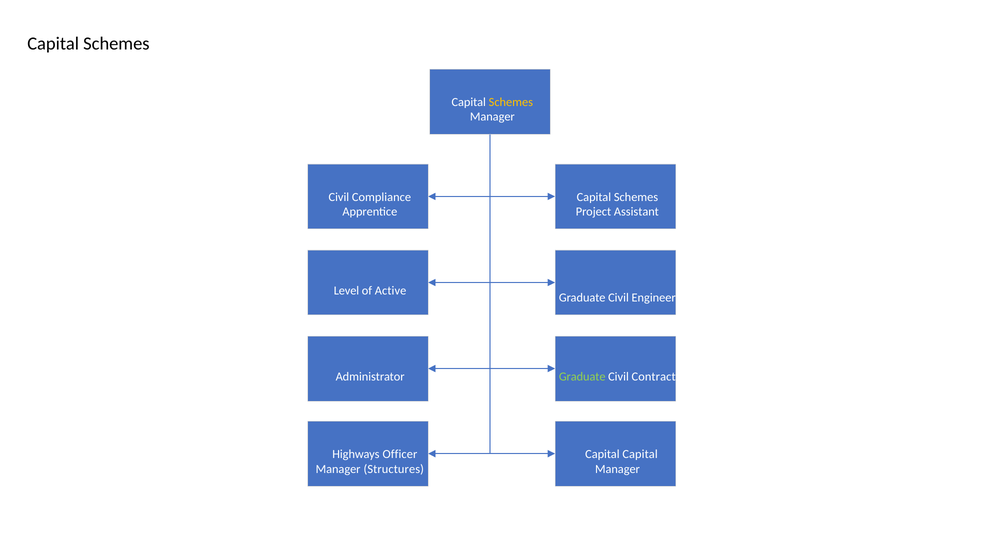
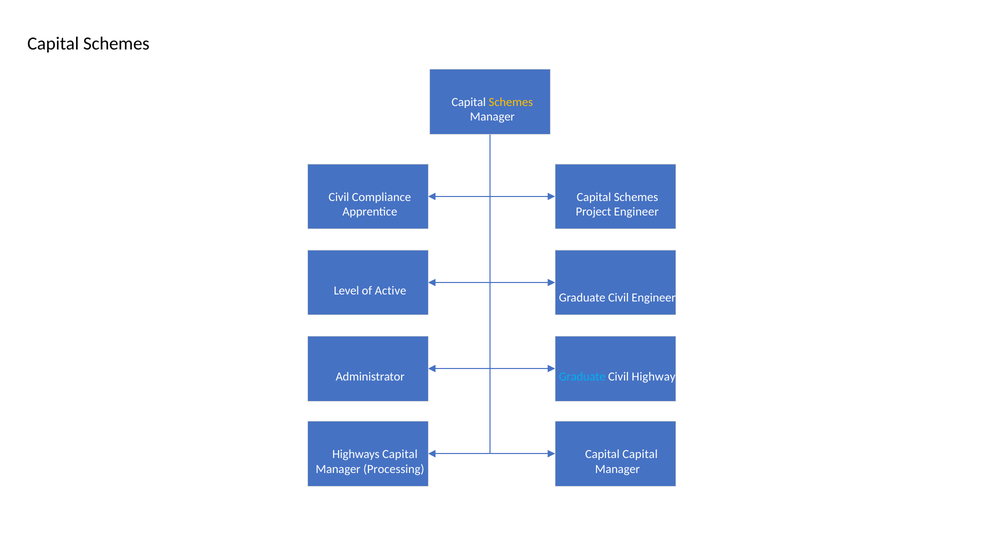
Project Assistant: Assistant -> Engineer
Graduate at (582, 377) colour: light green -> light blue
Contract: Contract -> Highway
Highways Officer: Officer -> Capital
Structures: Structures -> Processing
